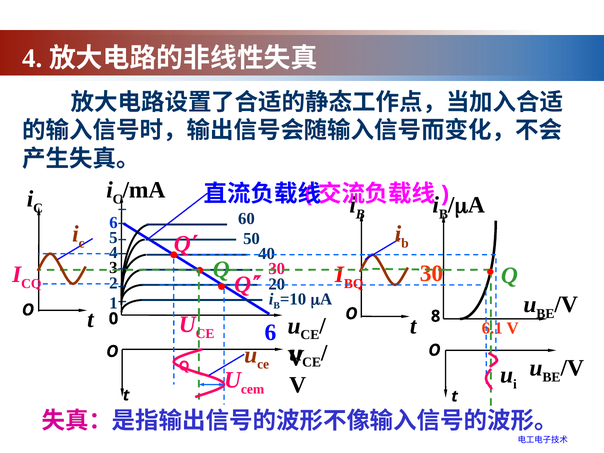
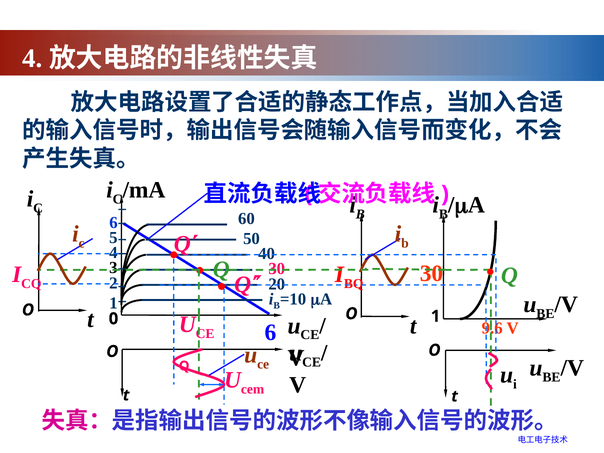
0 8: 8 -> 1
6.1: 6.1 -> 9.6
